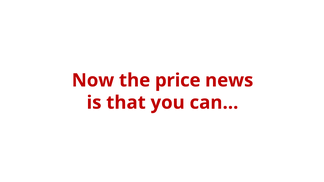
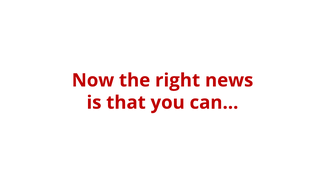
price: price -> right
